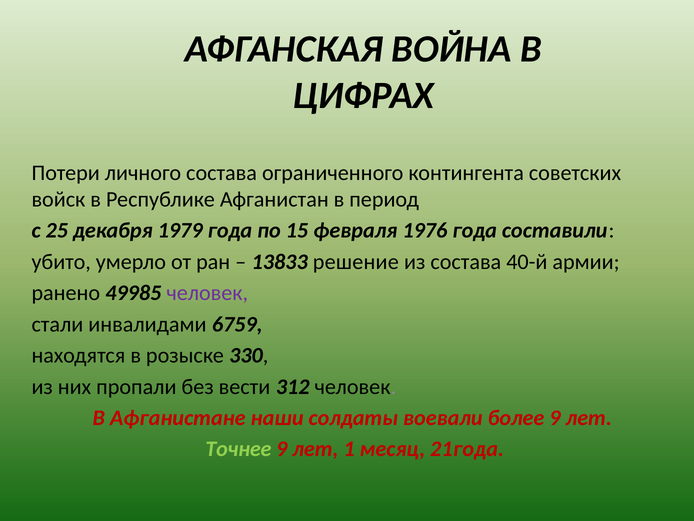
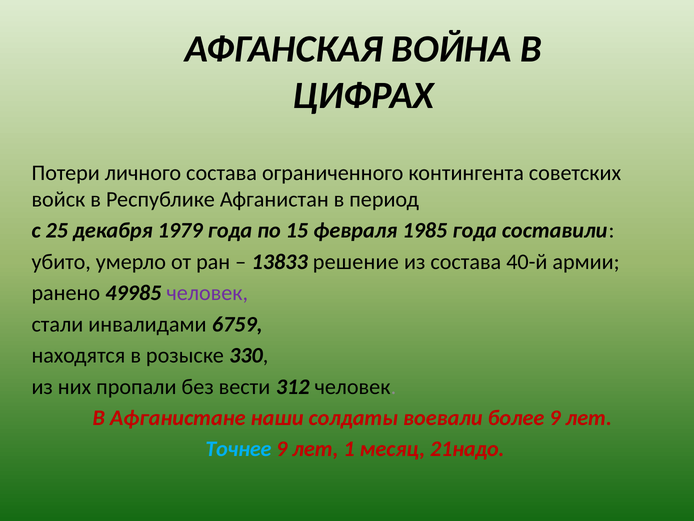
1976: 1976 -> 1985
Точнее colour: light green -> light blue
21года: 21года -> 21надо
